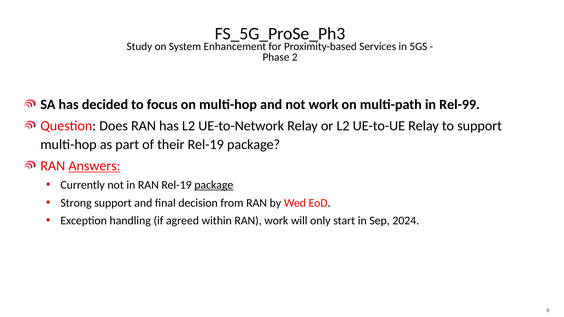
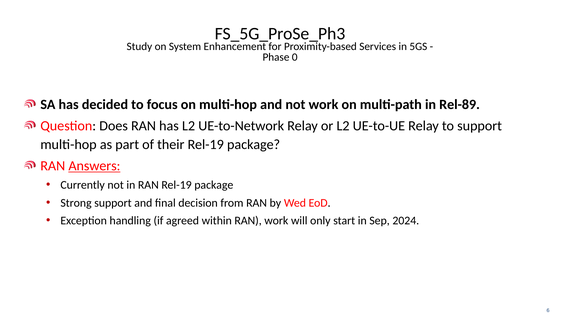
2: 2 -> 0
Rel-99: Rel-99 -> Rel-89
package at (214, 185) underline: present -> none
